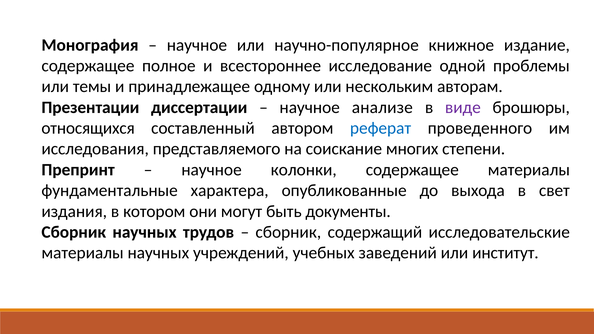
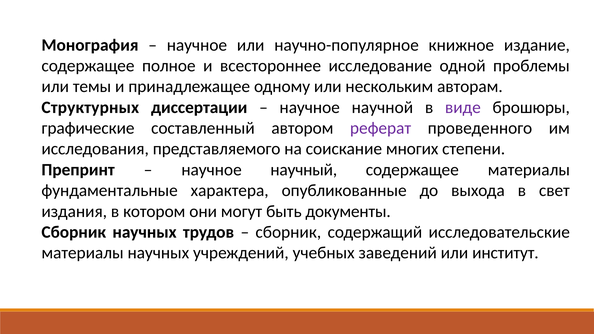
Презентации: Презентации -> Структурных
анализе: анализе -> научной
относящихся: относящихся -> графические
реферат colour: blue -> purple
колонки: колонки -> научный
